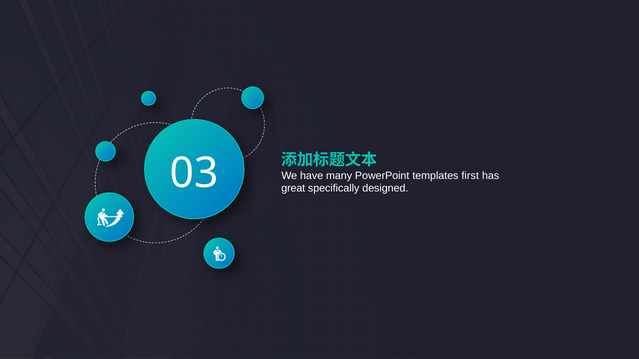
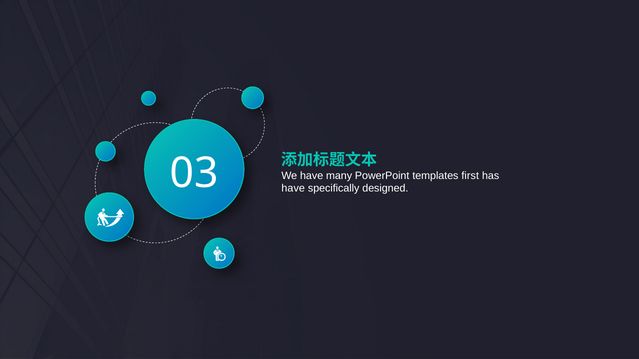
great at (293, 189): great -> have
